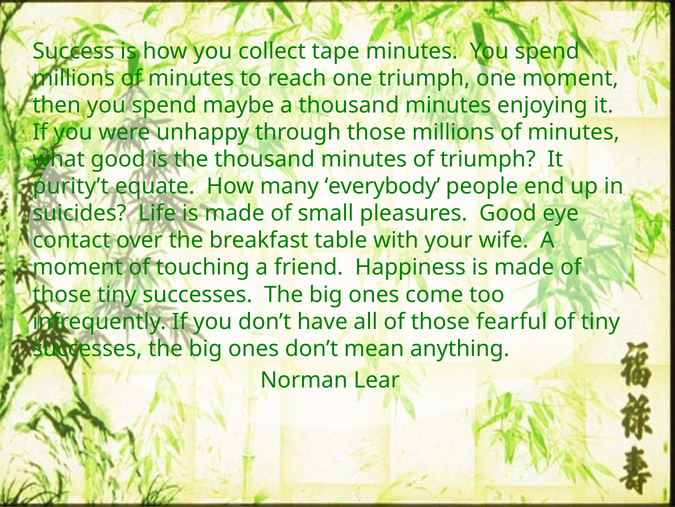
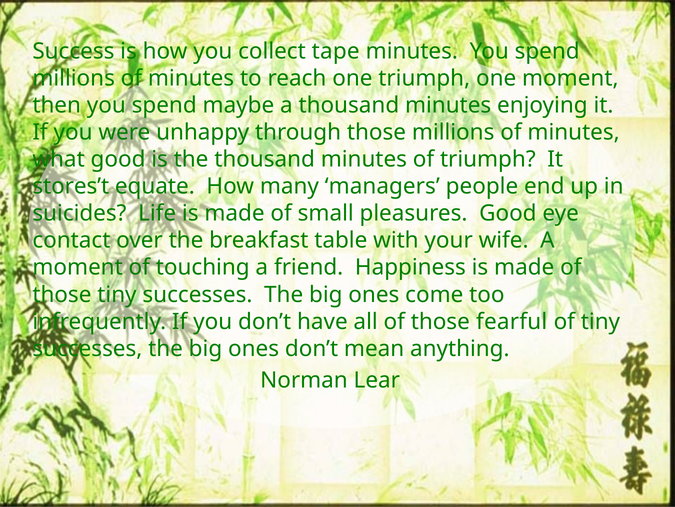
purity’t: purity’t -> stores’t
everybody: everybody -> managers
